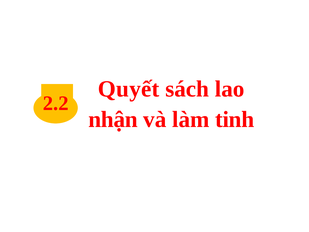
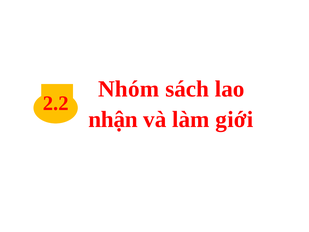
Quyết: Quyết -> Nhóm
tinh: tinh -> giới
